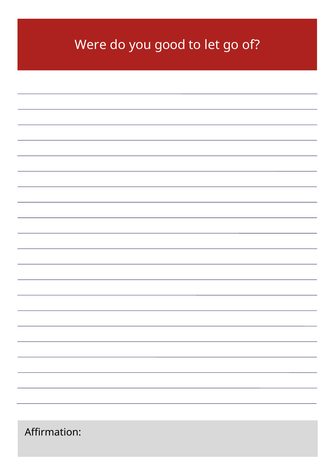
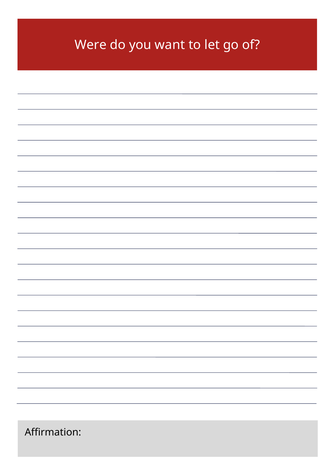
good: good -> want
